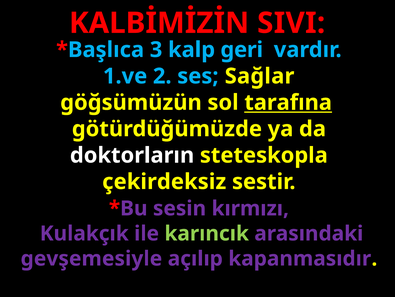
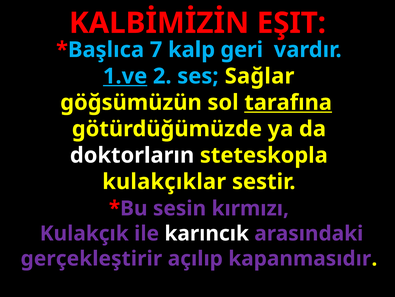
SIVI: SIVI -> EŞIT
3: 3 -> 7
1.ve underline: none -> present
çekirdeksiz: çekirdeksiz -> kulakçıklar
karıncık colour: light green -> white
gevşemesiyle: gevşemesiyle -> gerçekleştirir
